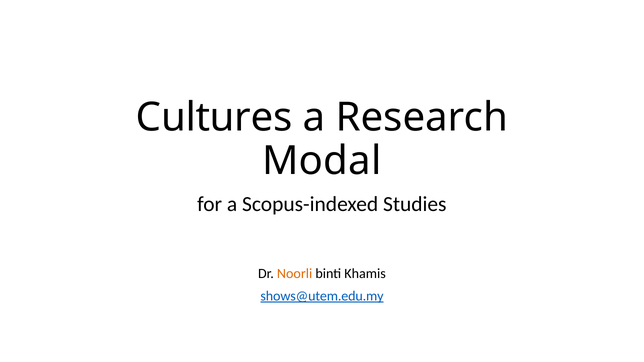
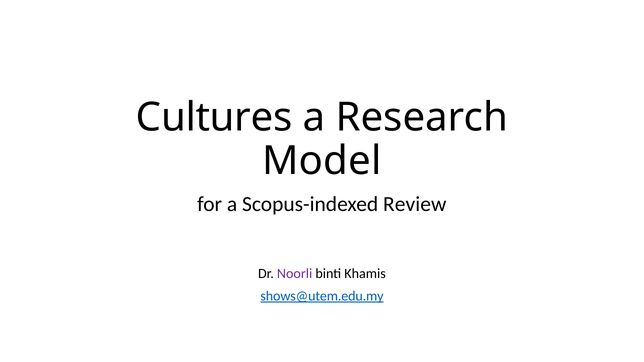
Modal: Modal -> Model
Studies: Studies -> Review
Noorli colour: orange -> purple
